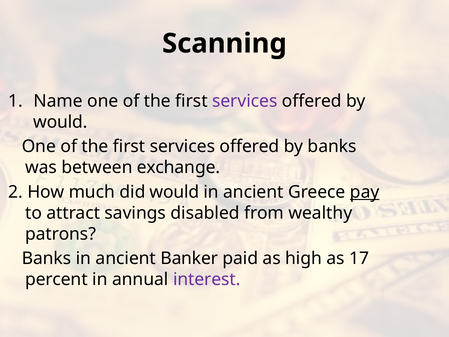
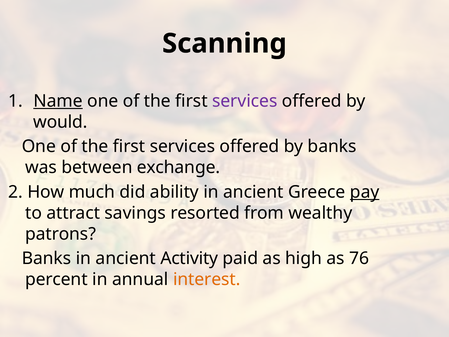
Name underline: none -> present
did would: would -> ability
disabled: disabled -> resorted
Banker: Banker -> Activity
17: 17 -> 76
interest colour: purple -> orange
